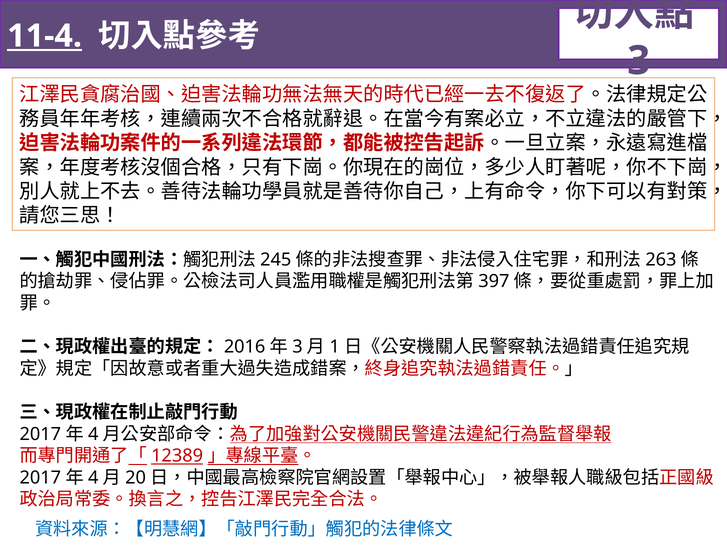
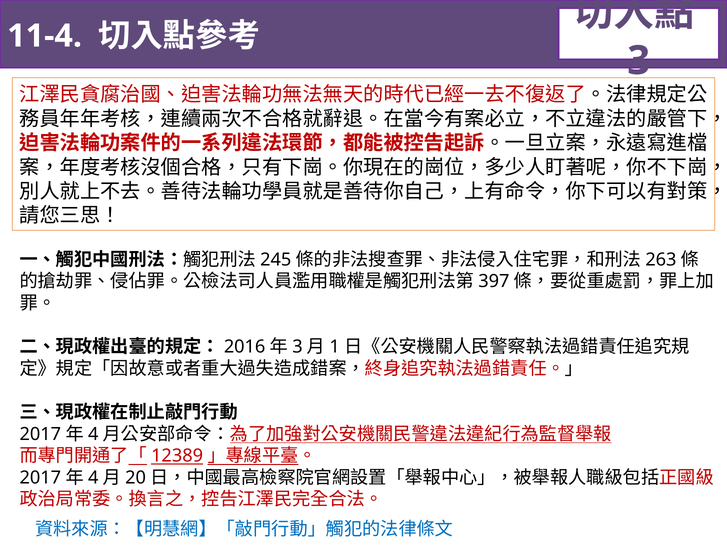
11-4 underline: present -> none
